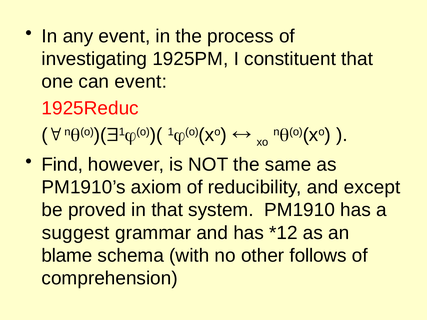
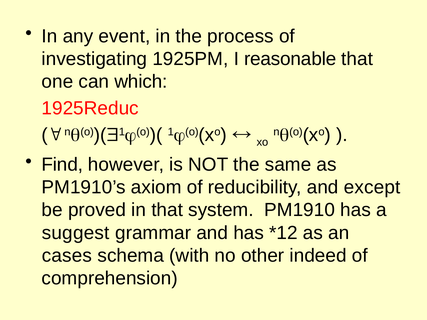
constituent: constituent -> reasonable
can event: event -> which
blame: blame -> cases
follows: follows -> indeed
